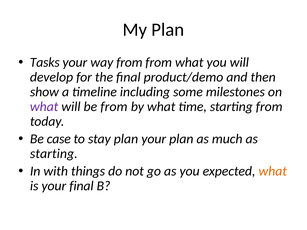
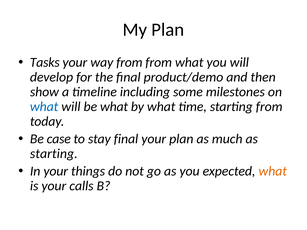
what at (44, 107) colour: purple -> blue
be from: from -> what
stay plan: plan -> final
In with: with -> your
your final: final -> calls
